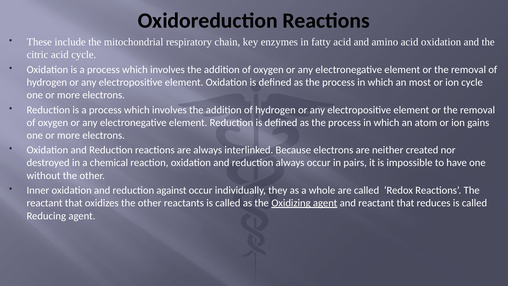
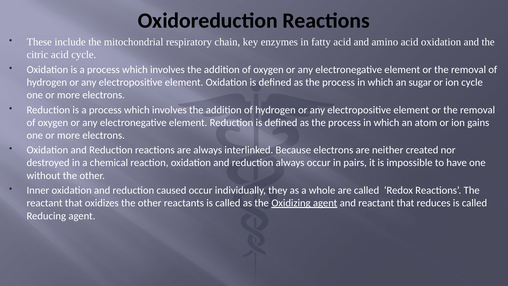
most: most -> sugar
against: against -> caused
